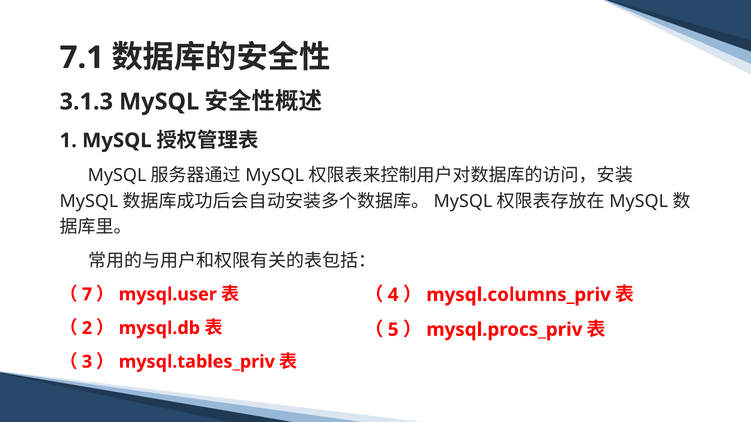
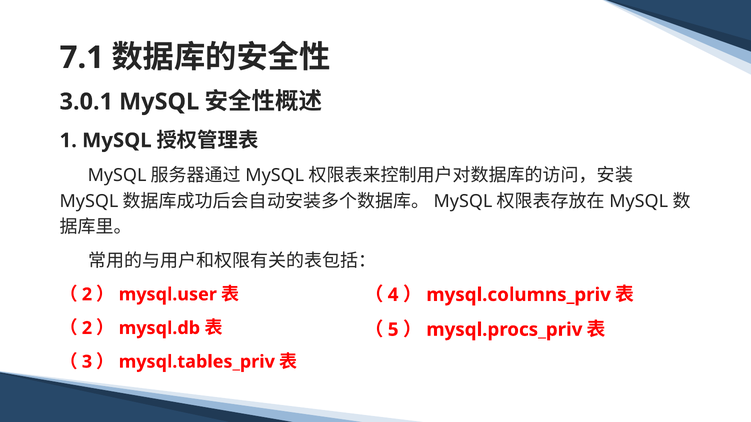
3.1.3: 3.1.3 -> 3.0.1
7 at (87, 295): 7 -> 2
